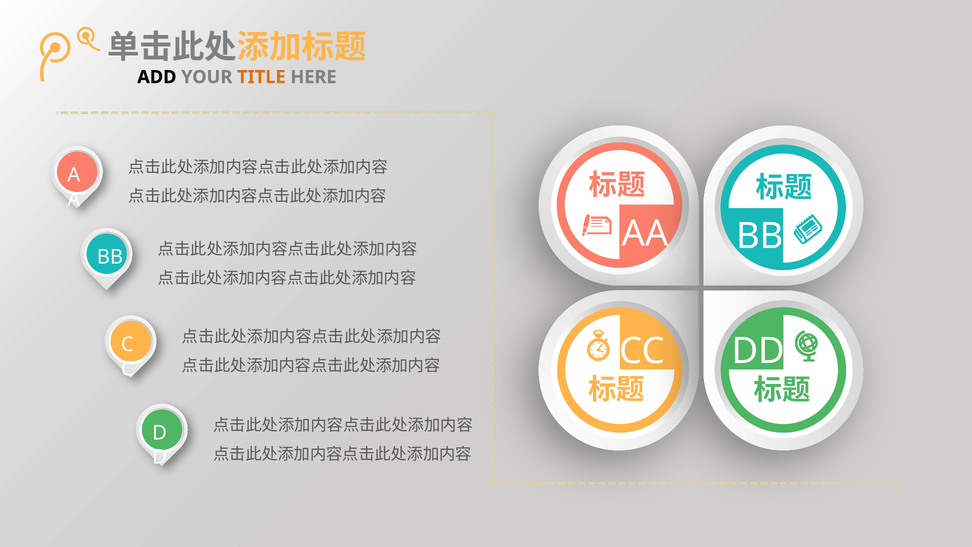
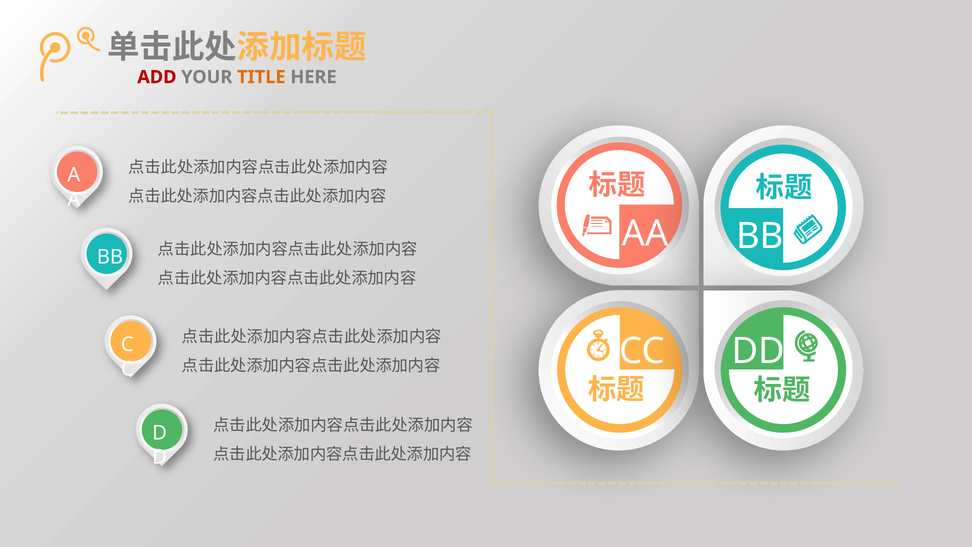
ADD colour: black -> red
